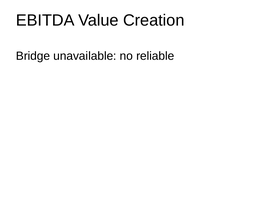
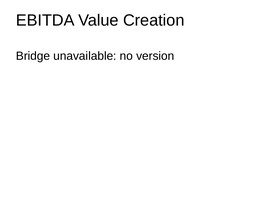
reliable: reliable -> version
